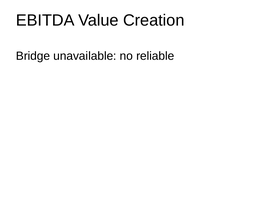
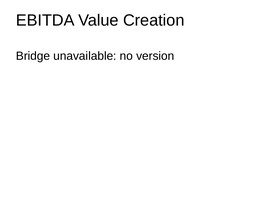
reliable: reliable -> version
